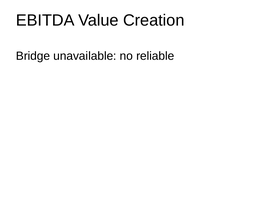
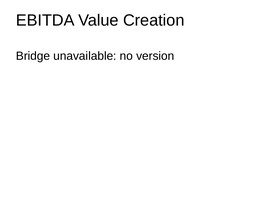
reliable: reliable -> version
